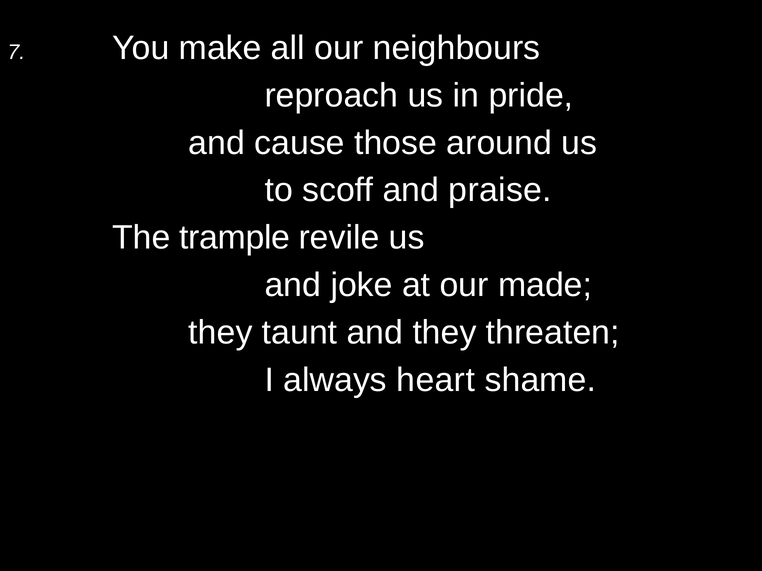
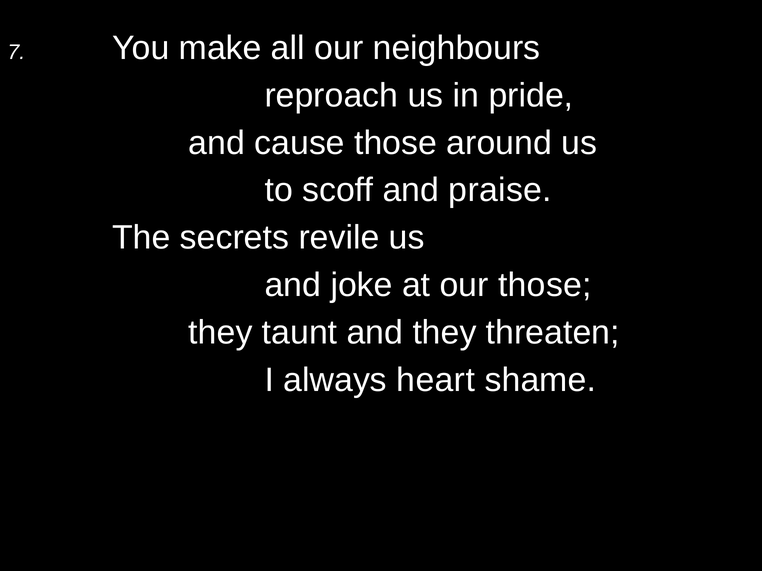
trample: trample -> secrets
our made: made -> those
